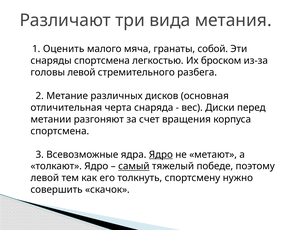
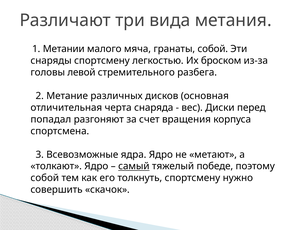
Оценить: Оценить -> Метании
снаряды спортсмена: спортсмена -> спортсмену
метании: метании -> попадал
Ядро at (161, 154) underline: present -> none
левой at (45, 178): левой -> собой
